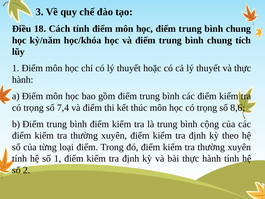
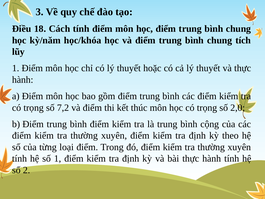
7,4: 7,4 -> 7,2
8,6: 8,6 -> 2,0
